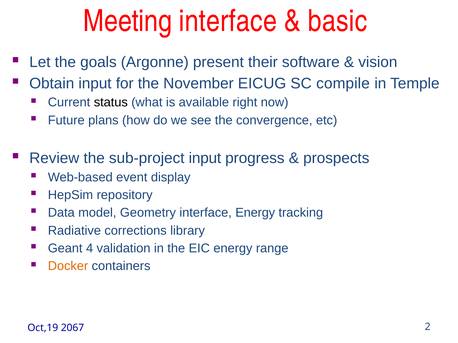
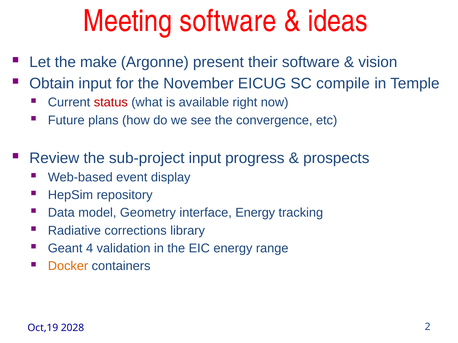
Meeting interface: interface -> software
basic: basic -> ideas
goals: goals -> make
status colour: black -> red
2067: 2067 -> 2028
